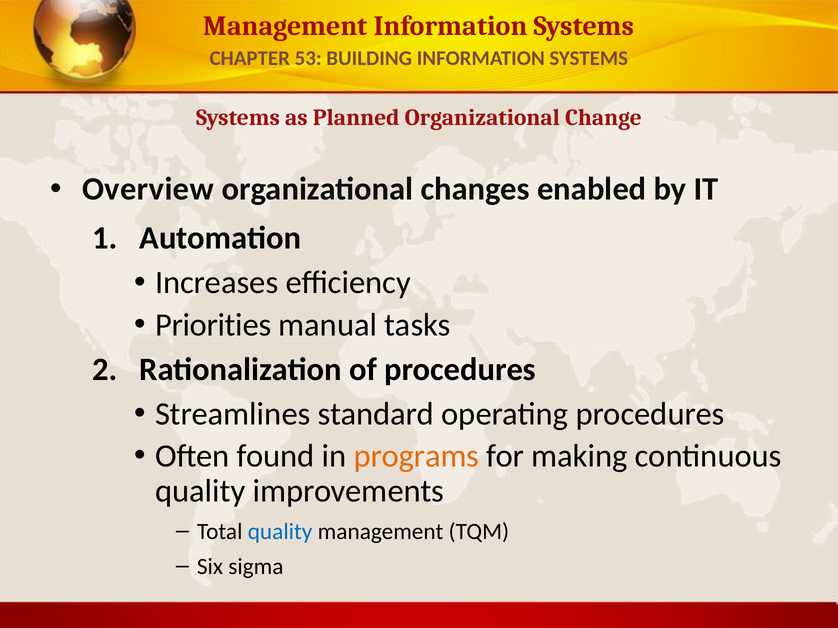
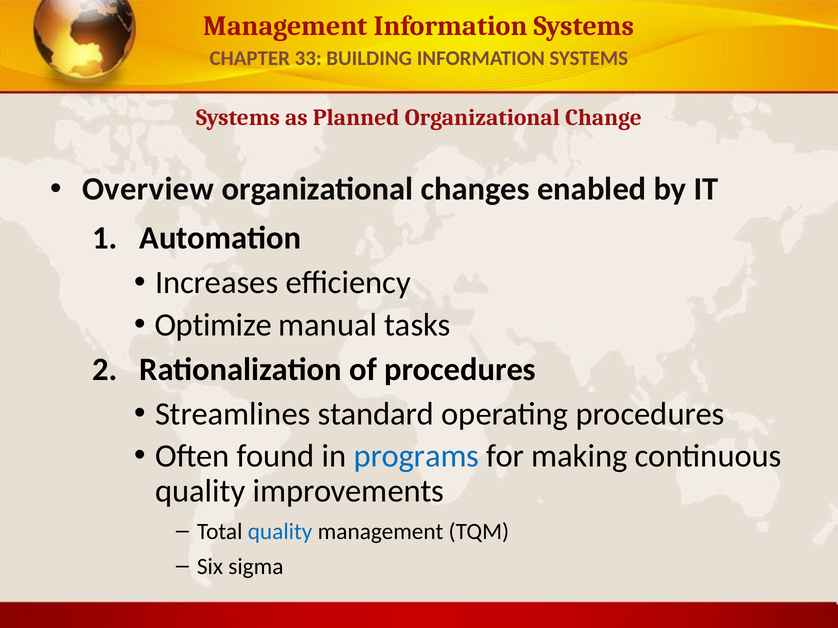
53: 53 -> 33
Priorities: Priorities -> Optimize
programs colour: orange -> blue
